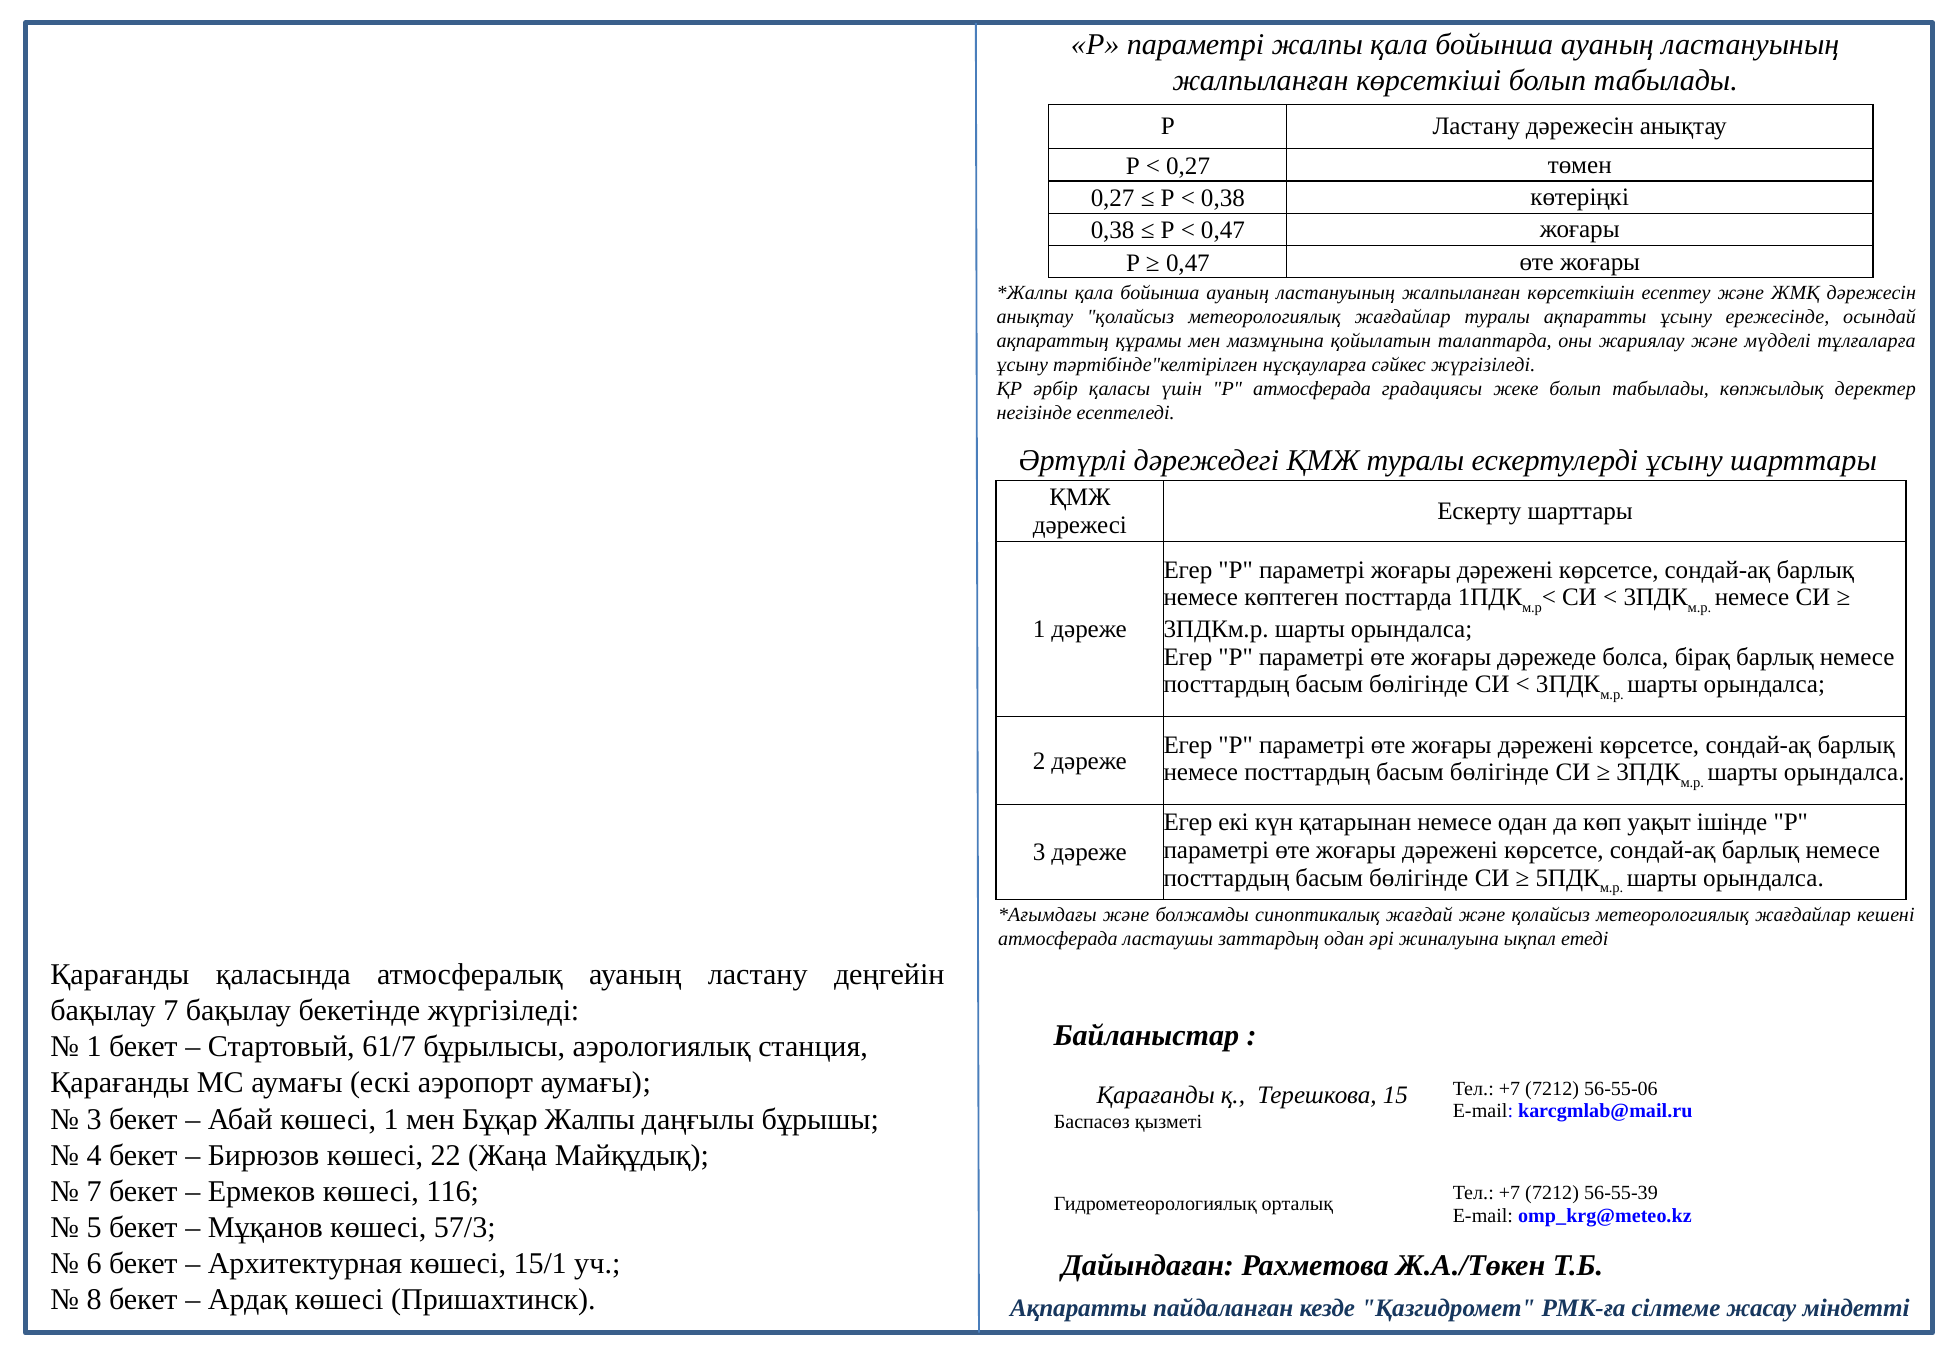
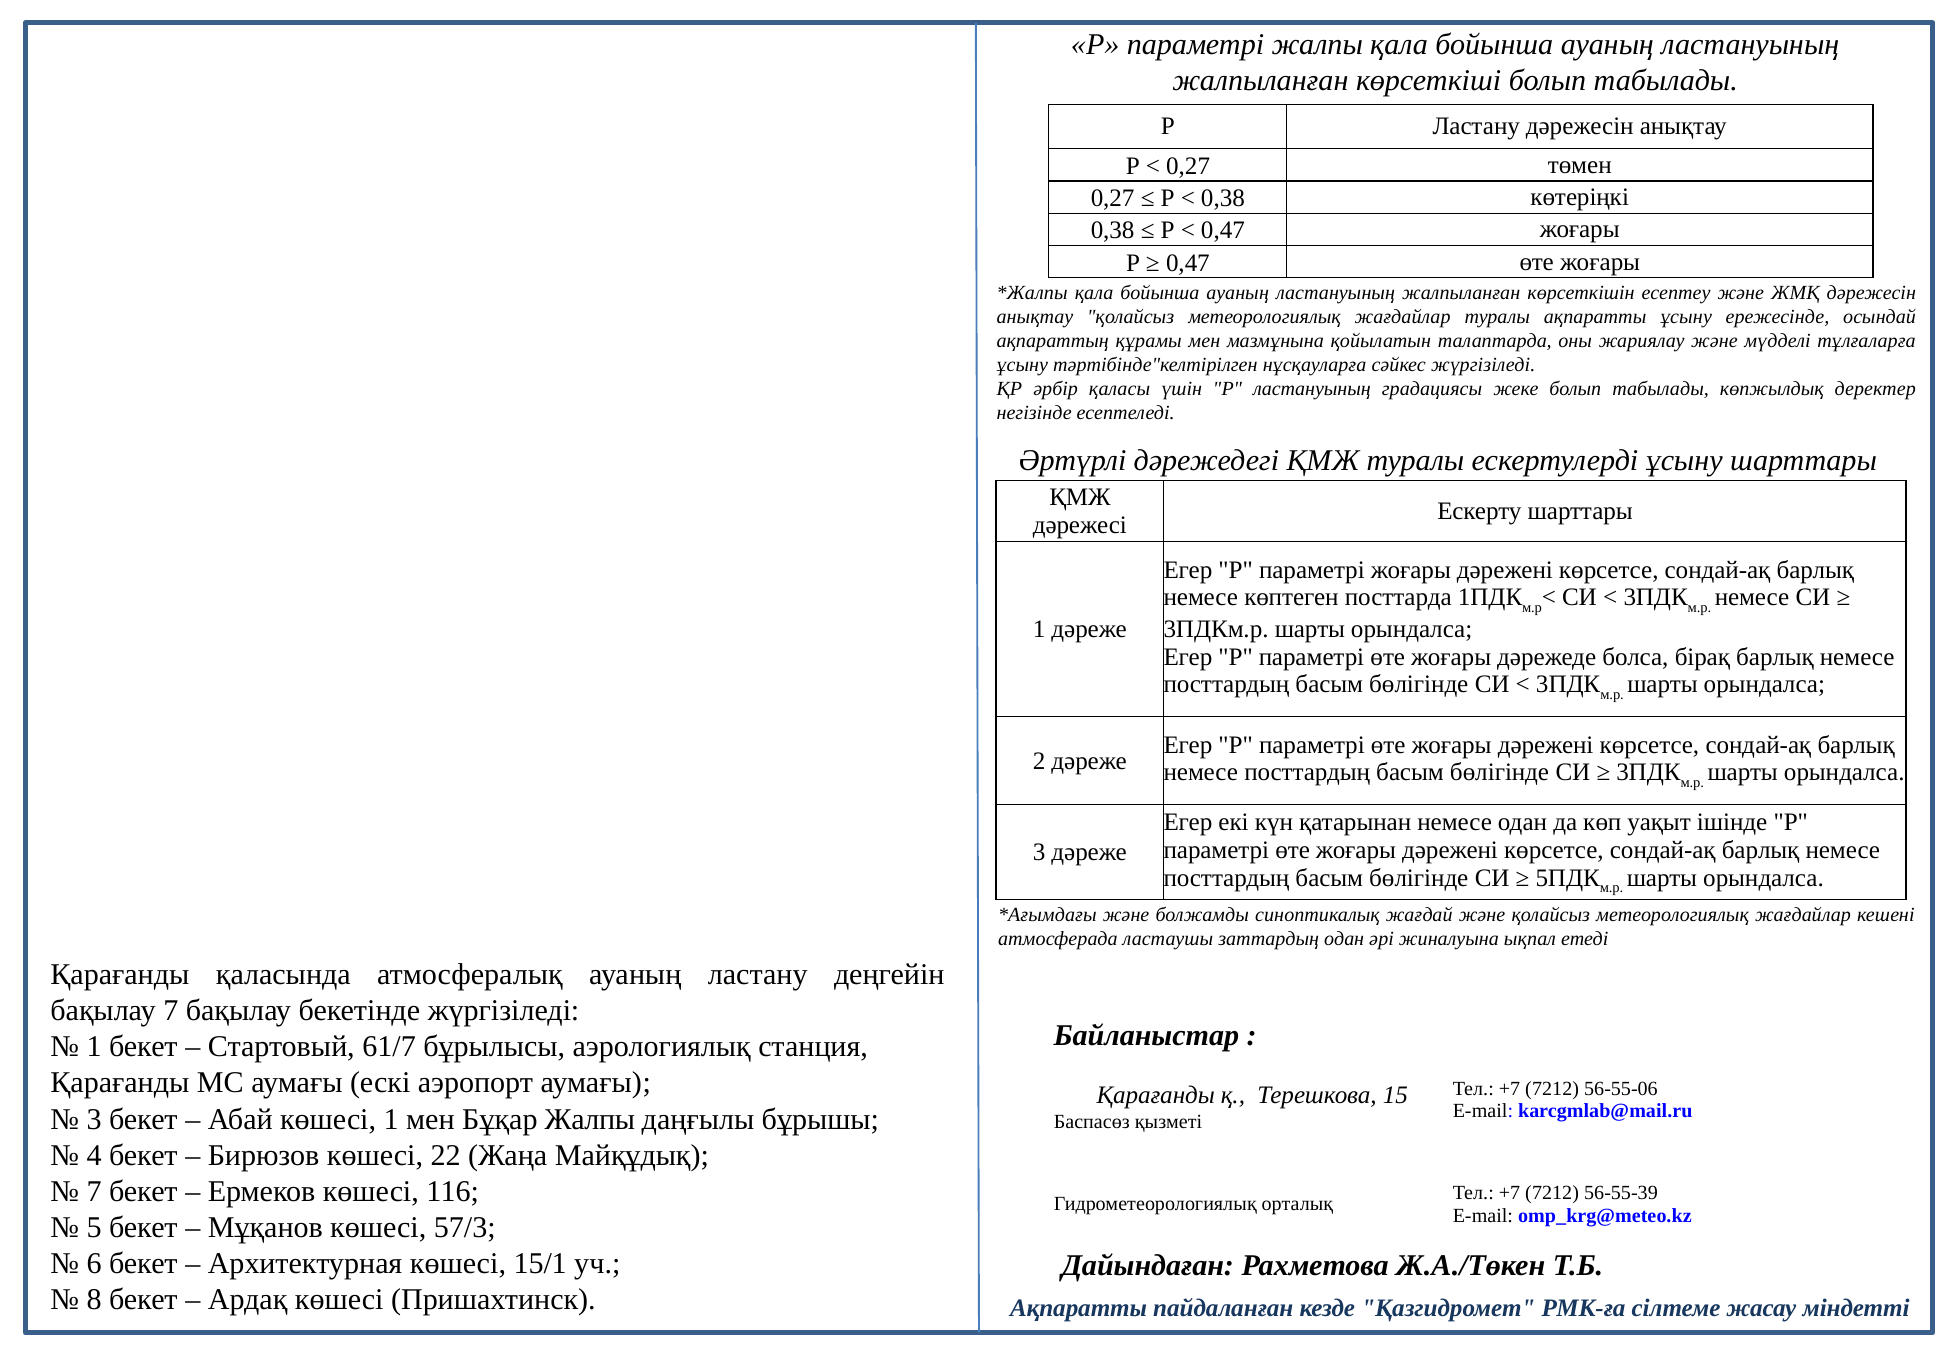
Р атмосферада: атмосферада -> ластануының
